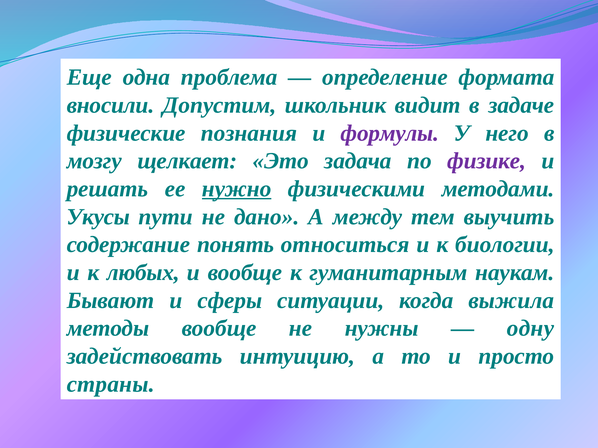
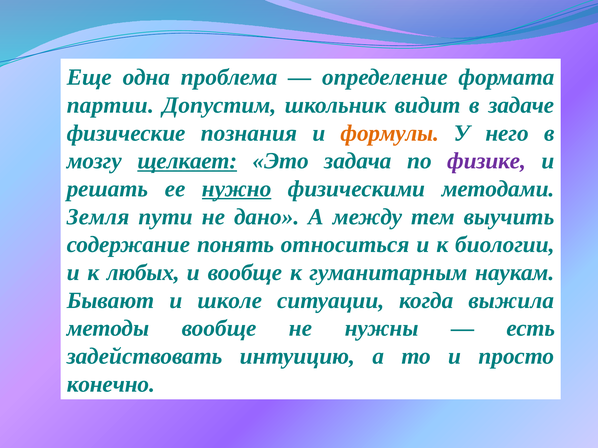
вносили: вносили -> партии
формулы colour: purple -> orange
щелкает underline: none -> present
Укусы: Укусы -> Земля
сферы: сферы -> школе
одну: одну -> есть
страны: страны -> конечно
